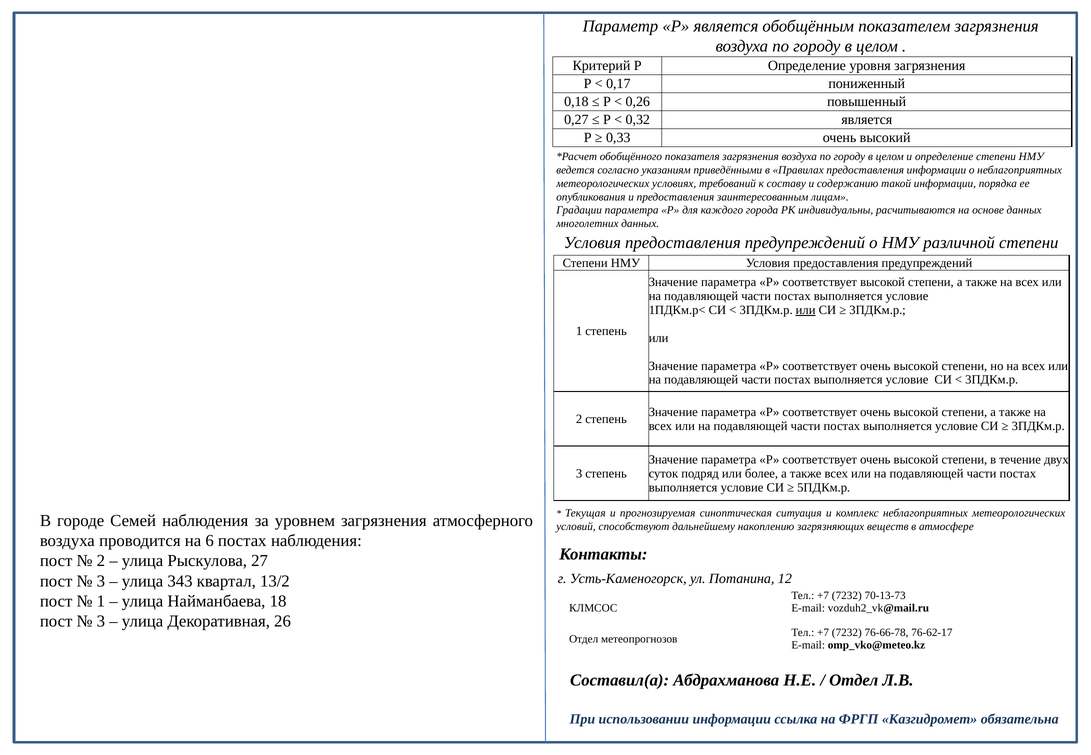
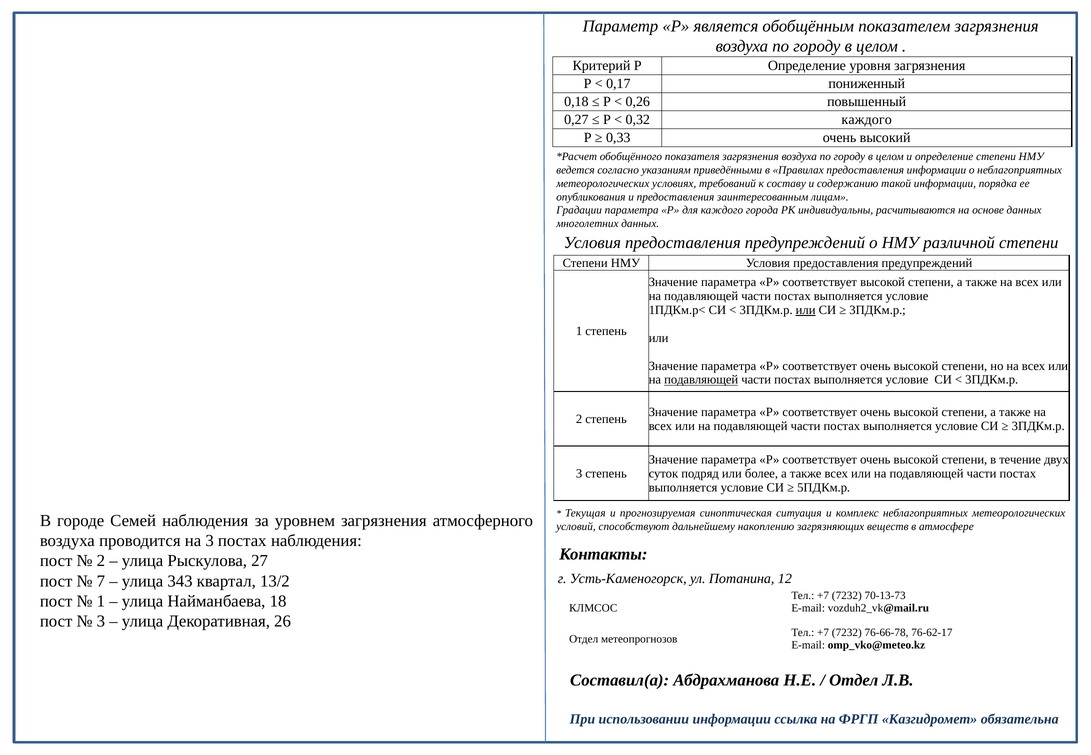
0,32 является: является -> каждого
подавляющей at (701, 380) underline: none -> present
на 6: 6 -> 3
3 at (101, 581): 3 -> 7
